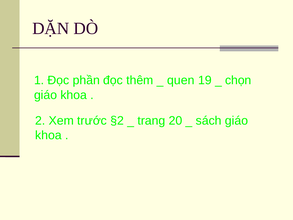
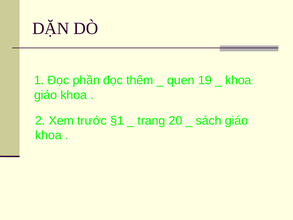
chọn at (238, 80): chọn -> khoa
§2: §2 -> §1
